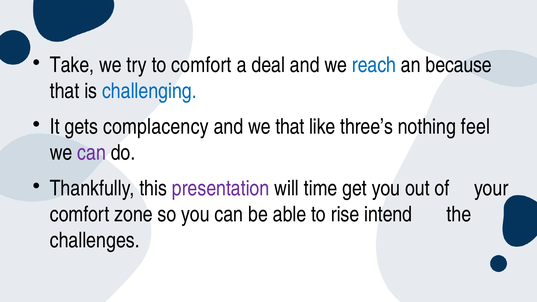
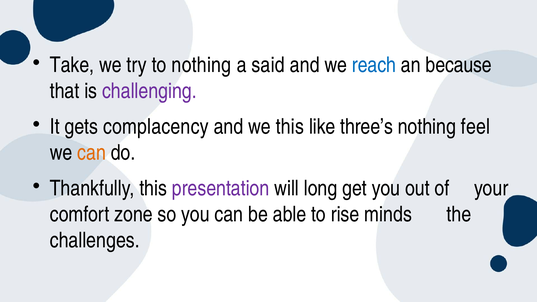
to comfort: comfort -> nothing
deal: deal -> said
challenging colour: blue -> purple
we that: that -> this
can at (92, 153) colour: purple -> orange
time: time -> long
intend: intend -> minds
